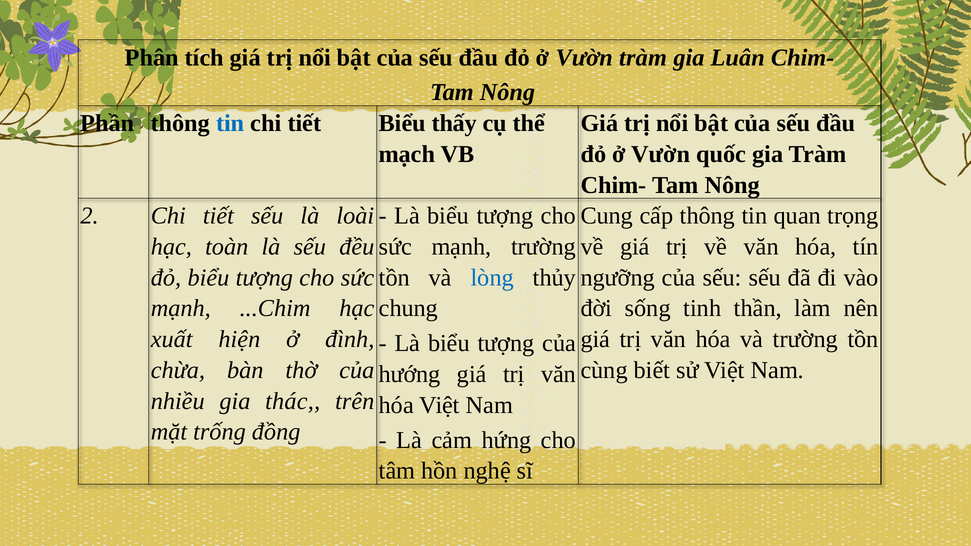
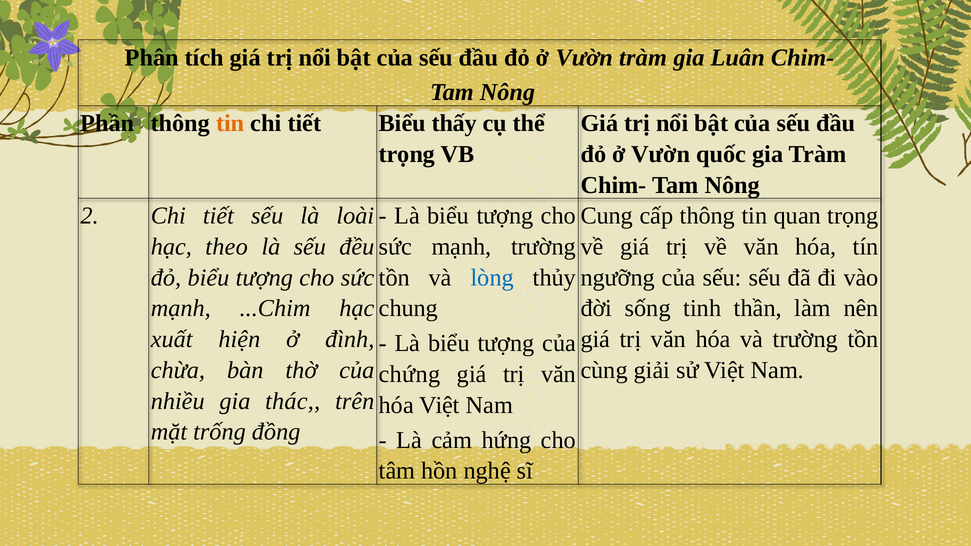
tin at (230, 123) colour: blue -> orange
mạch at (407, 154): mạch -> trọng
toàn: toàn -> theo
biết: biết -> giải
hướng: hướng -> chứng
